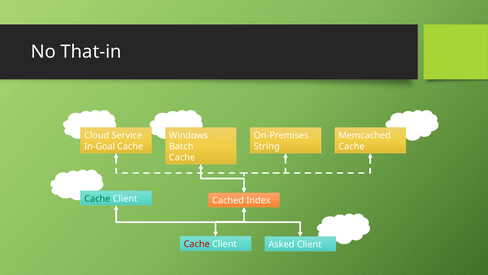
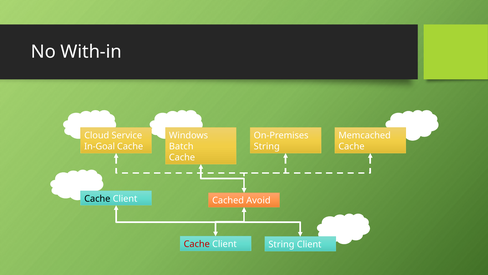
That-in: That-in -> With-in
Cache at (97, 198) colour: green -> black
Index: Index -> Avoid
Asked at (281, 244): Asked -> String
